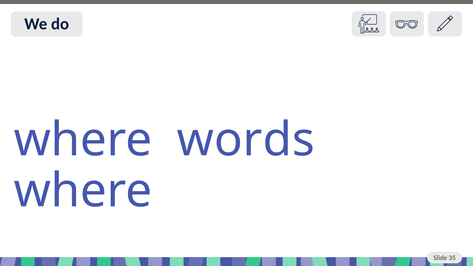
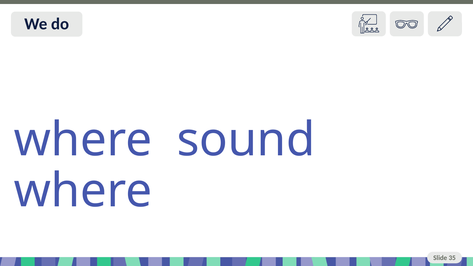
words: words -> sound
